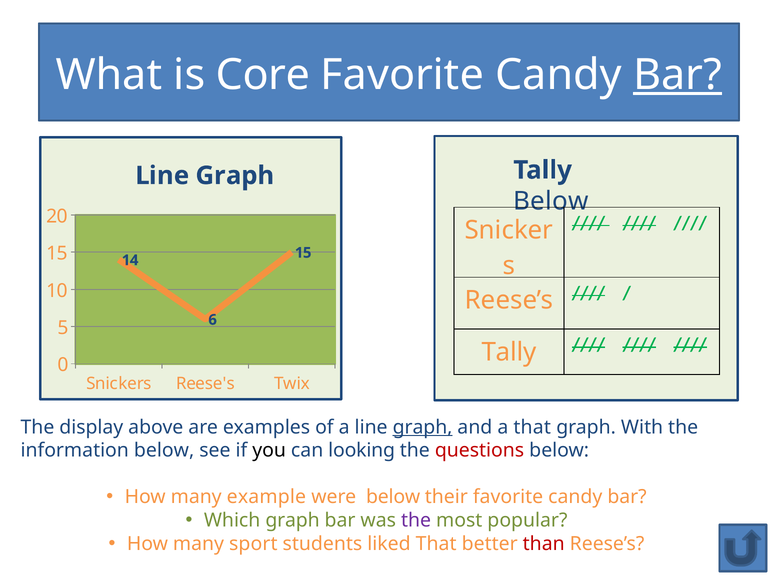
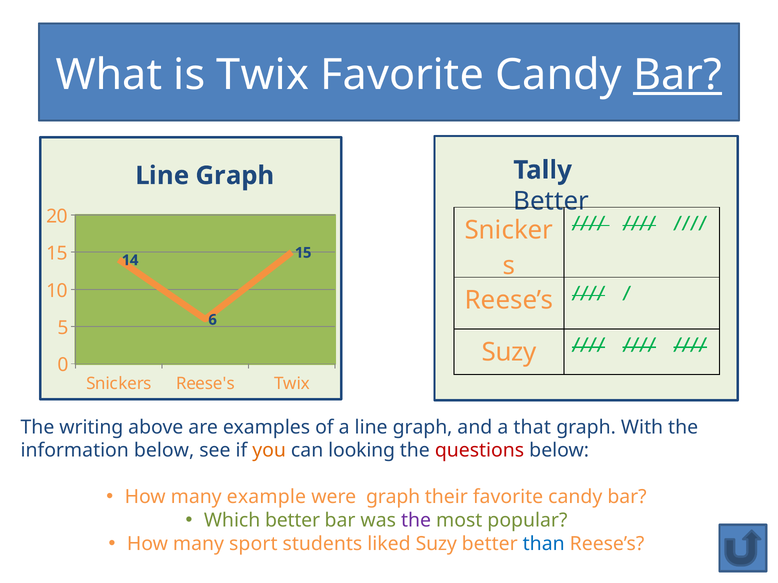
is Core: Core -> Twix
Below at (551, 201): Below -> Better
Tally at (509, 352): Tally -> Suzy
display: display -> writing
graph at (423, 427) underline: present -> none
you colour: black -> orange
were below: below -> graph
Which graph: graph -> better
liked That: That -> Suzy
than colour: red -> blue
